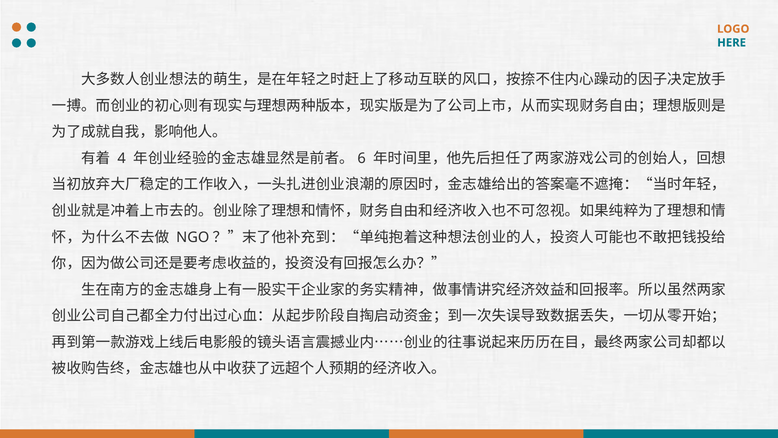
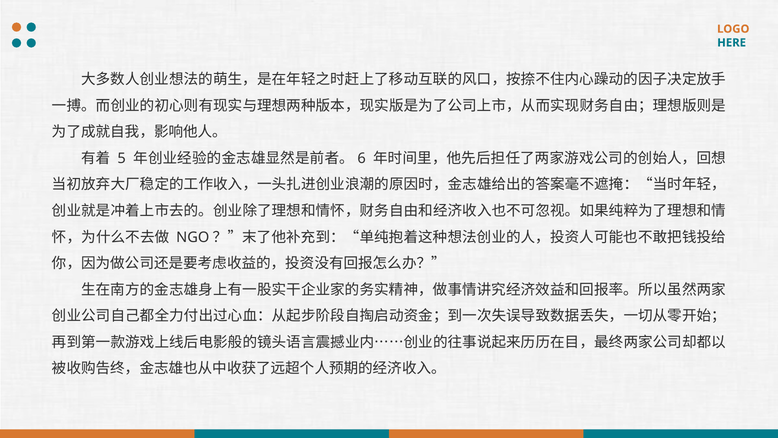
4: 4 -> 5
